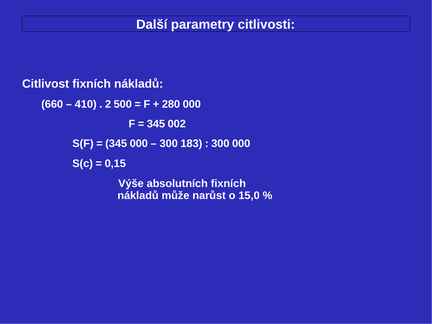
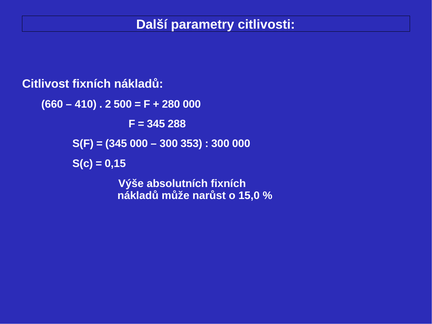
002: 002 -> 288
183: 183 -> 353
